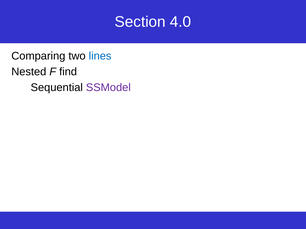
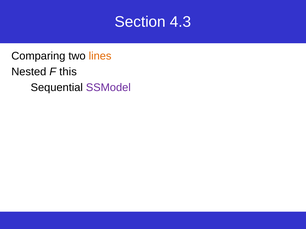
4.0: 4.0 -> 4.3
lines colour: blue -> orange
find: find -> this
